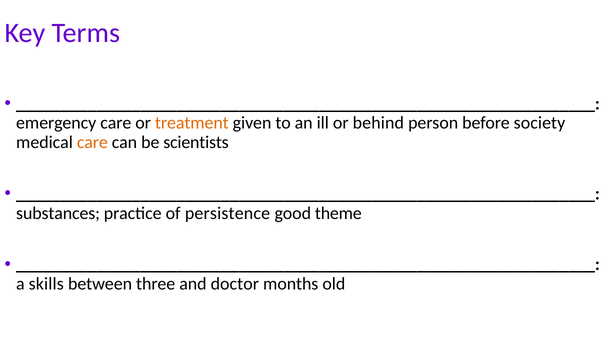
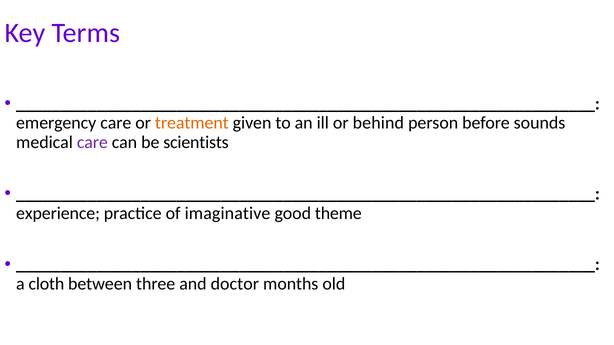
society: society -> sounds
care at (92, 142) colour: orange -> purple
substances: substances -> experience
persistence: persistence -> imaginative
skills: skills -> cloth
